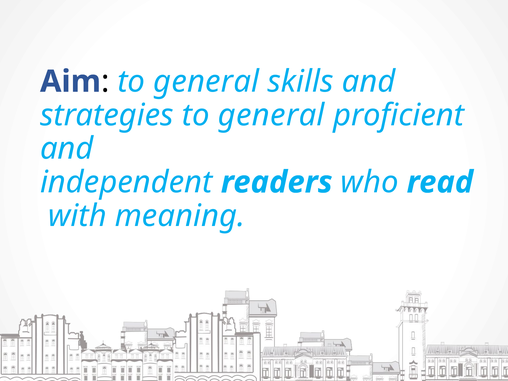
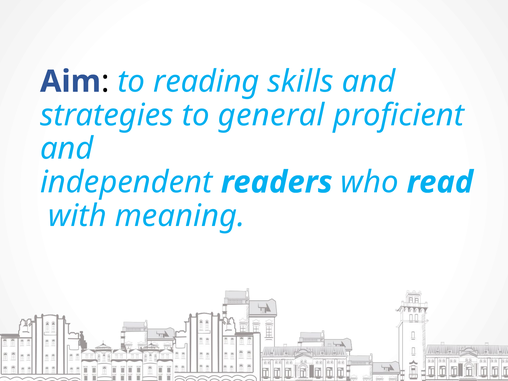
general at (206, 82): general -> reading
